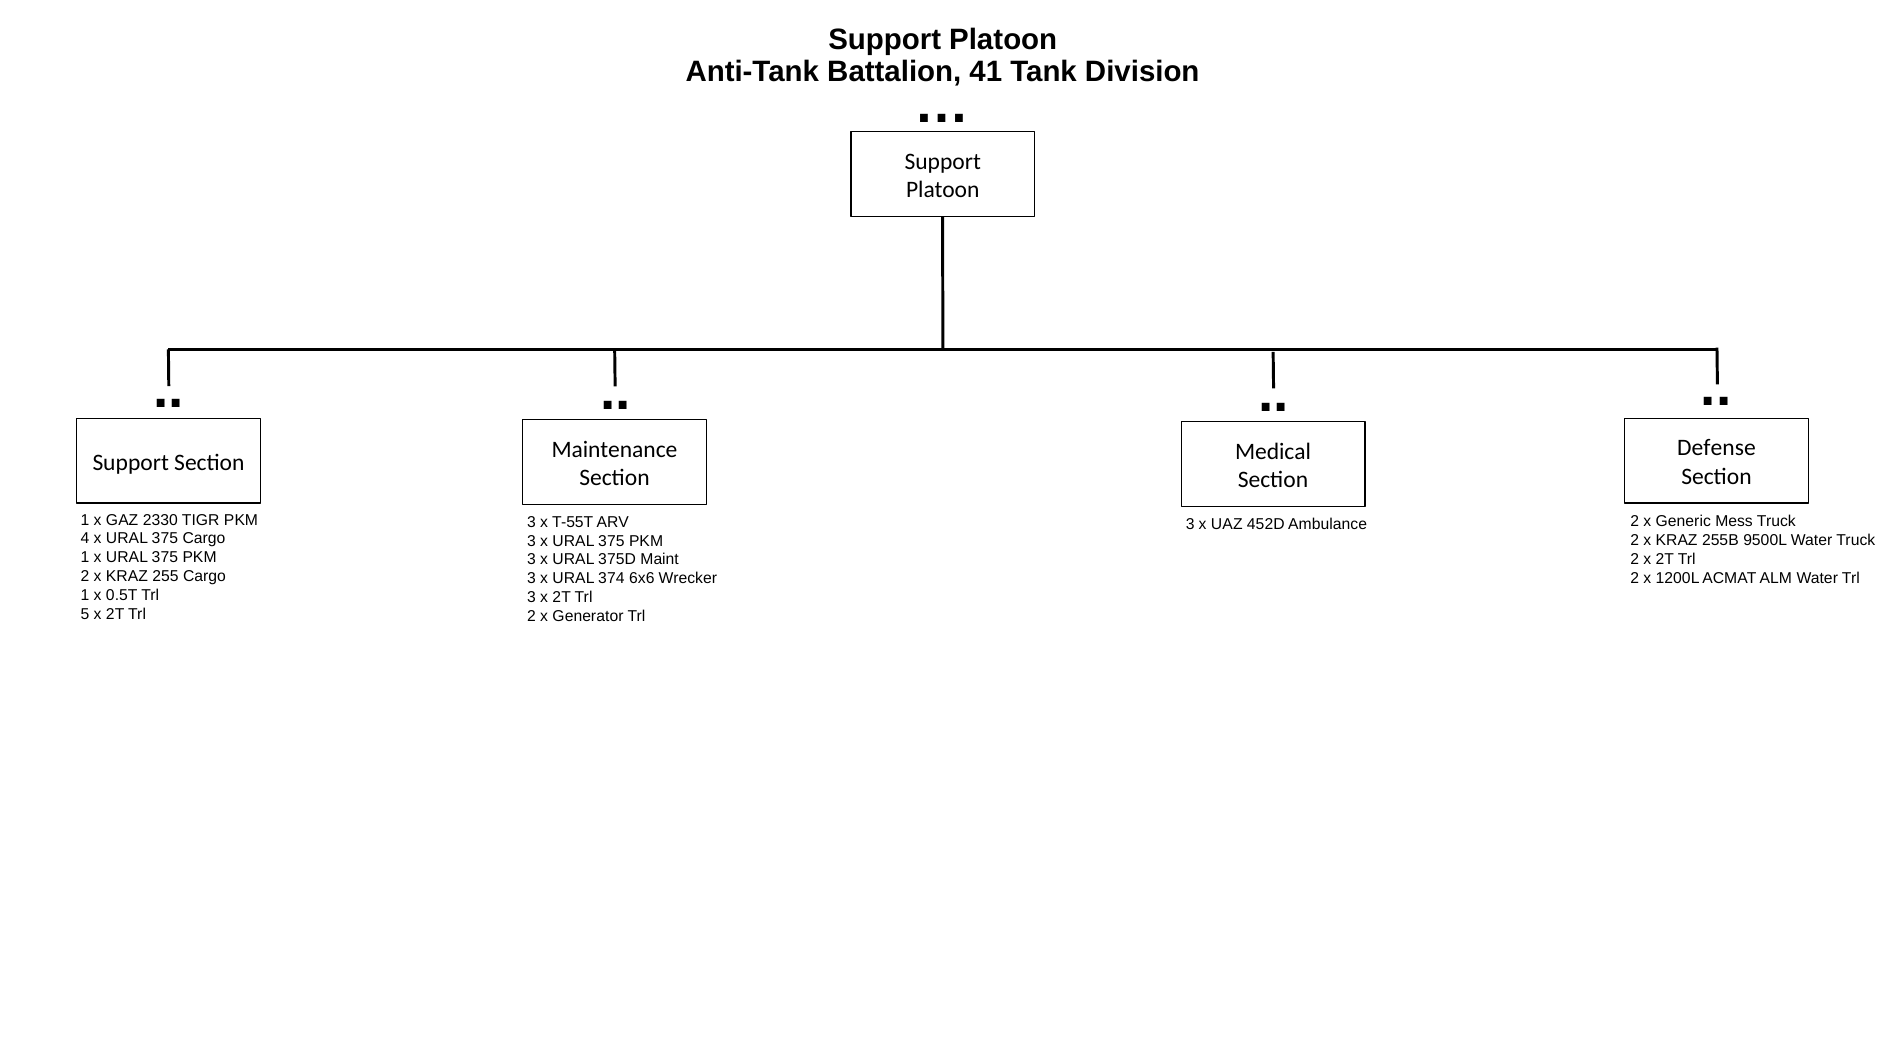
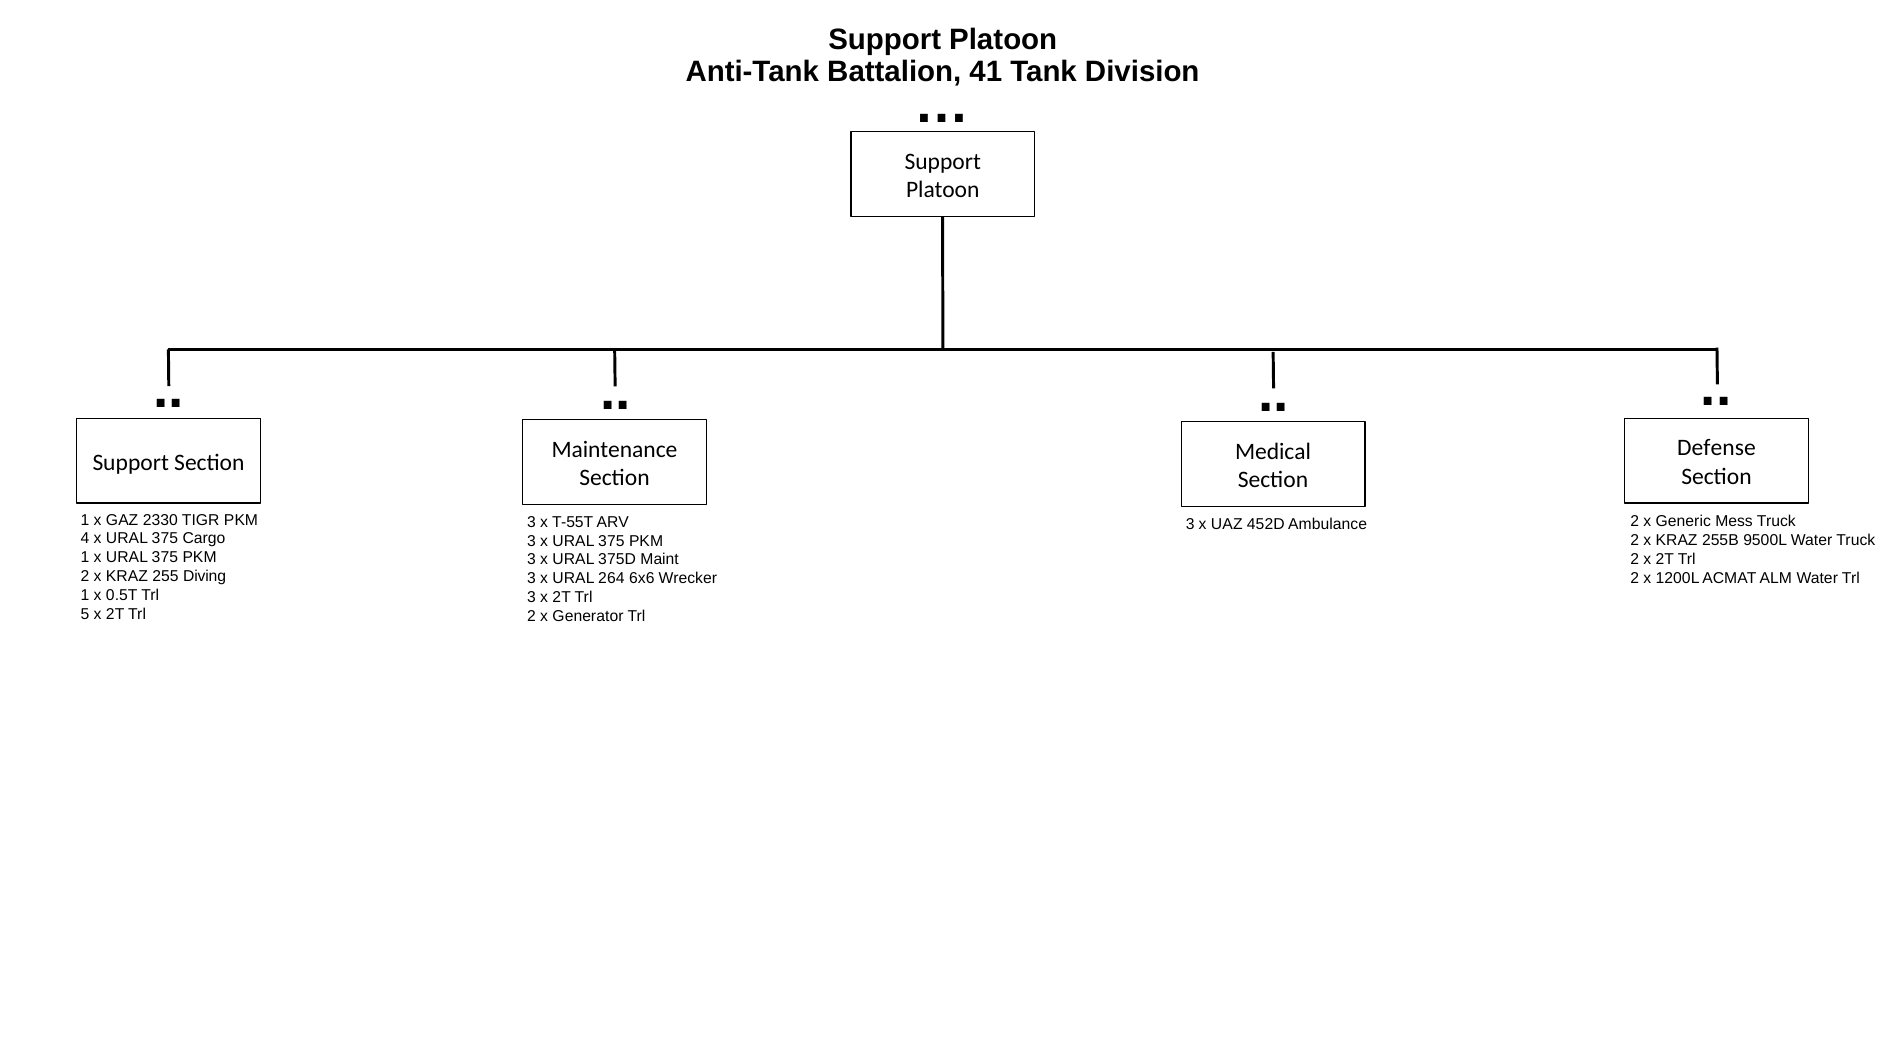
255 Cargo: Cargo -> Diving
374: 374 -> 264
